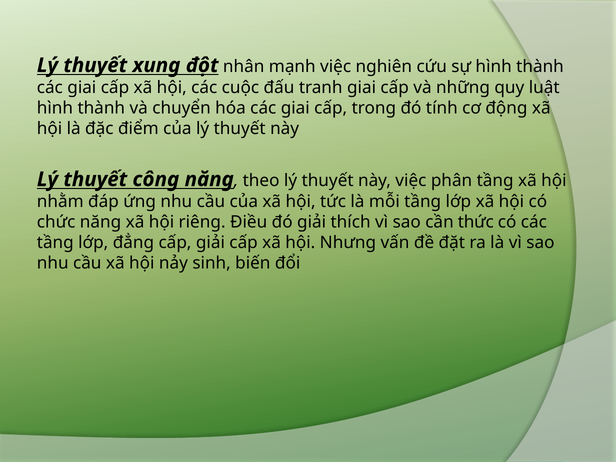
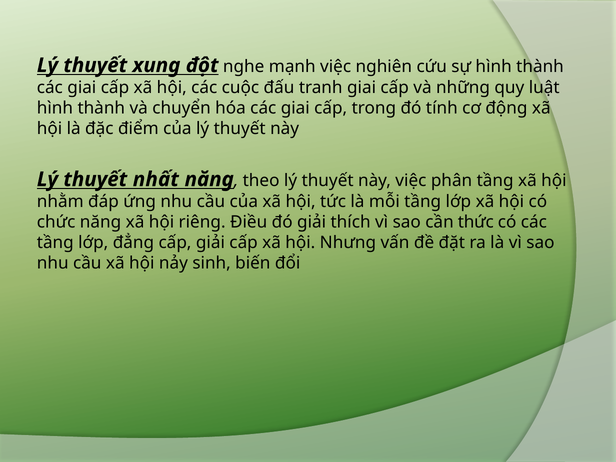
nhân: nhân -> nghe
công: công -> nhất
